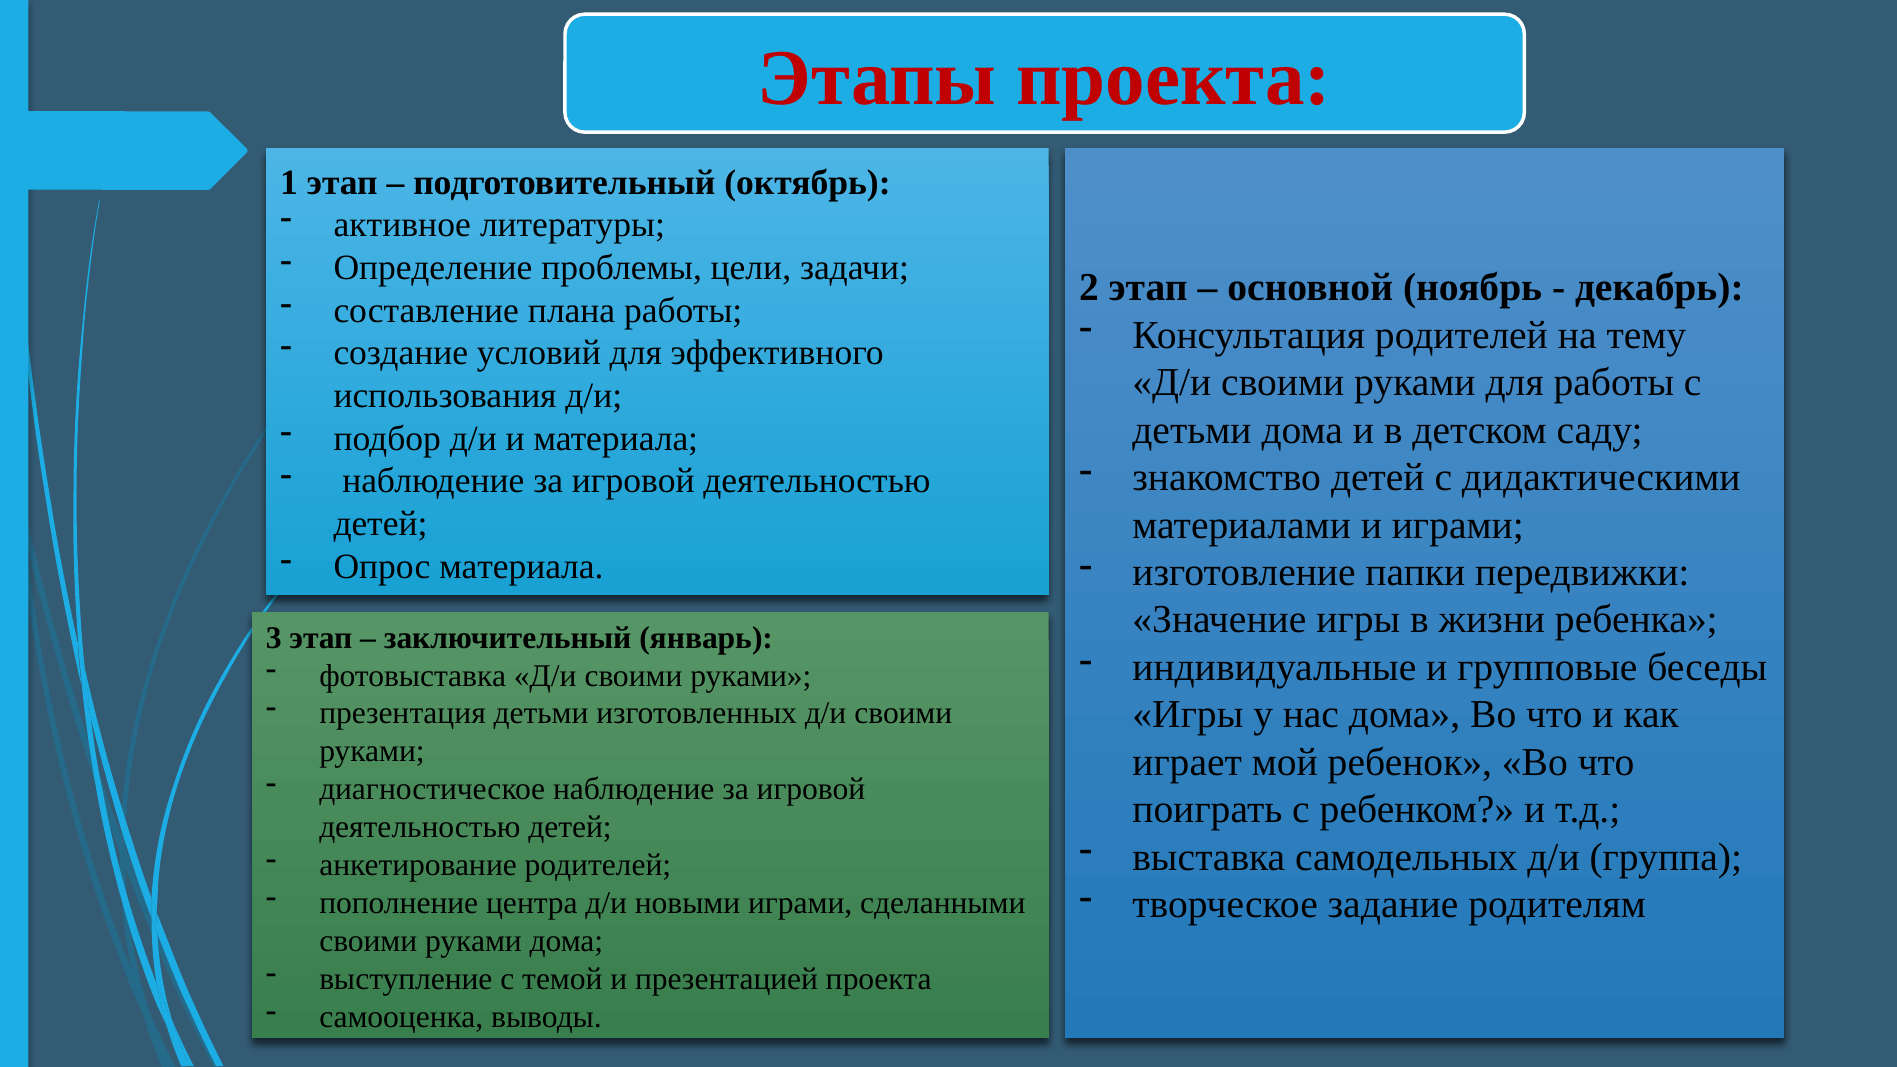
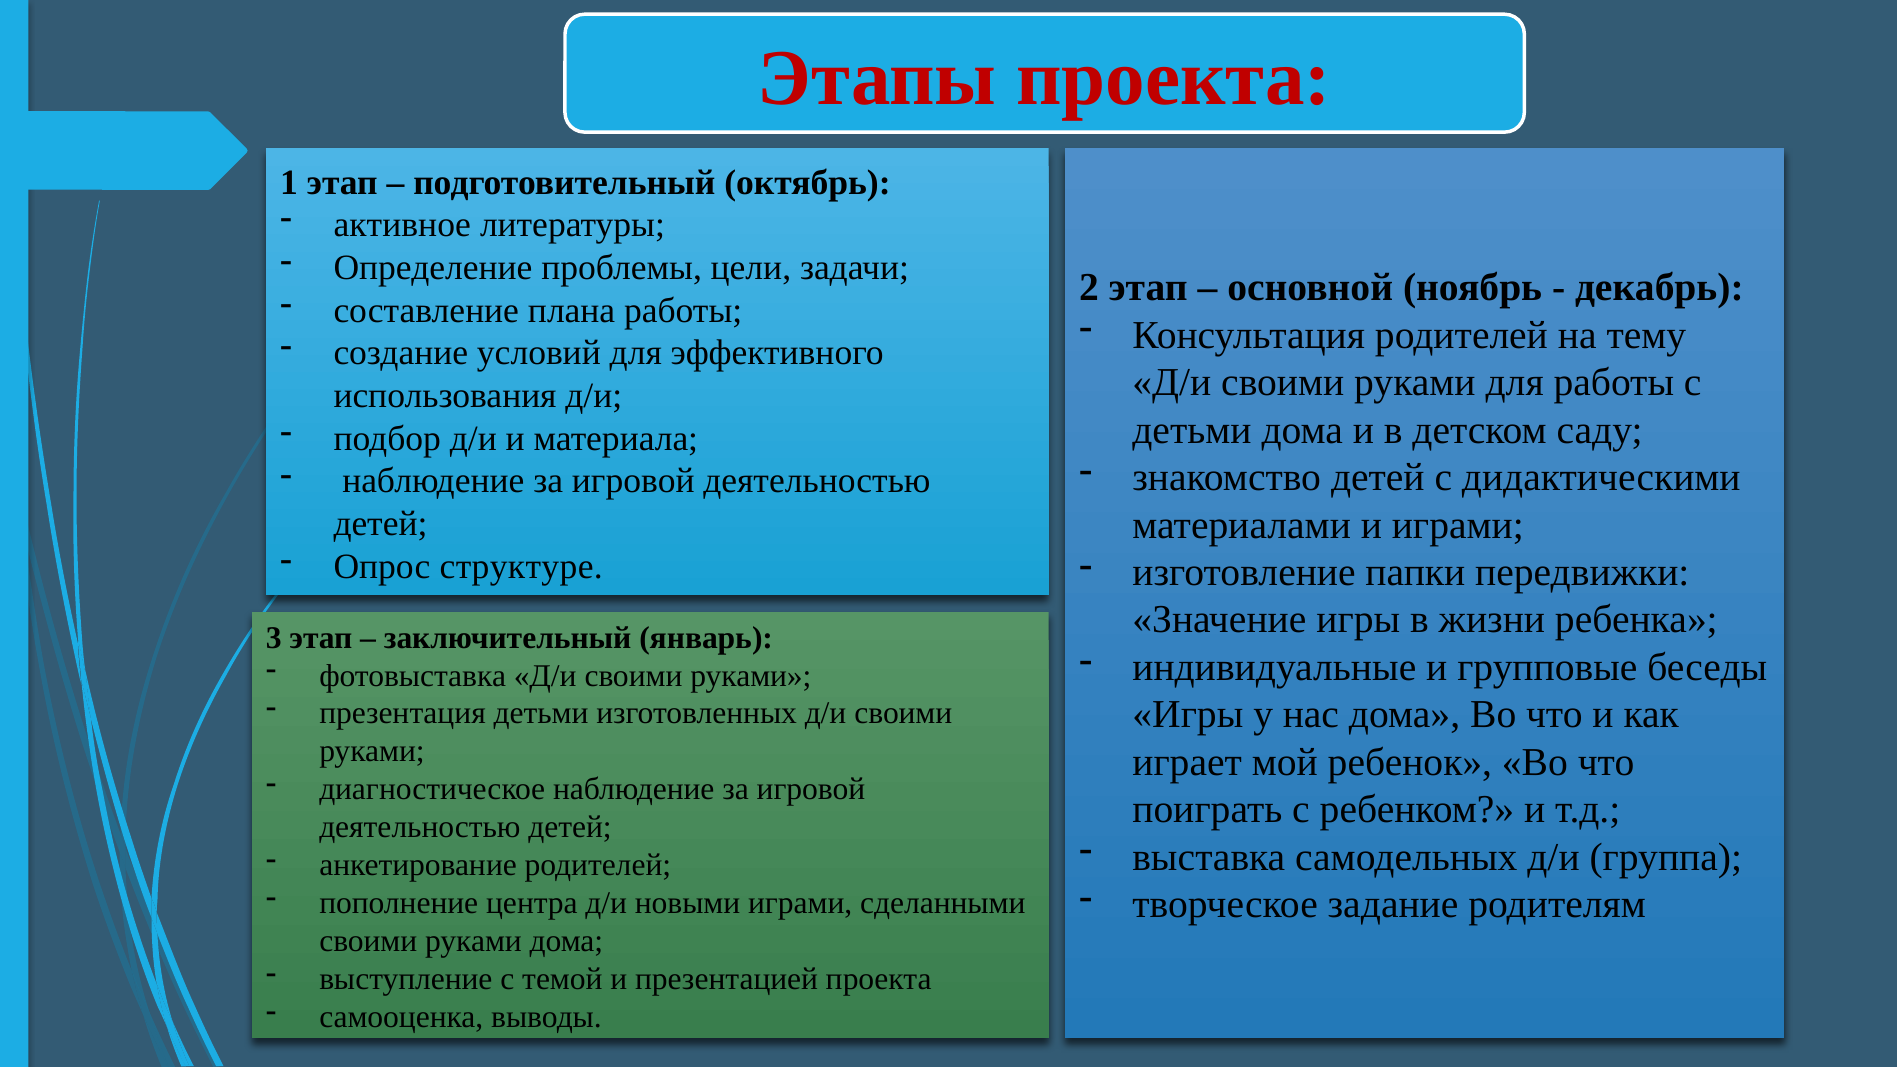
Опрос материала: материала -> структуре
